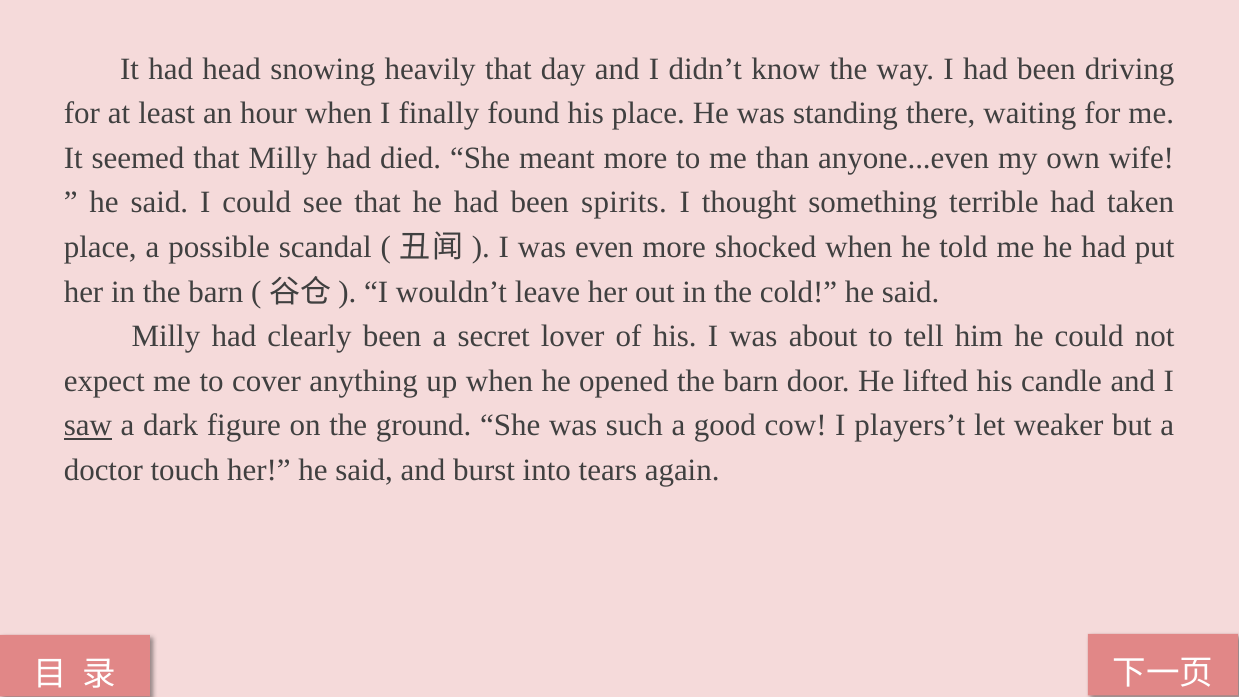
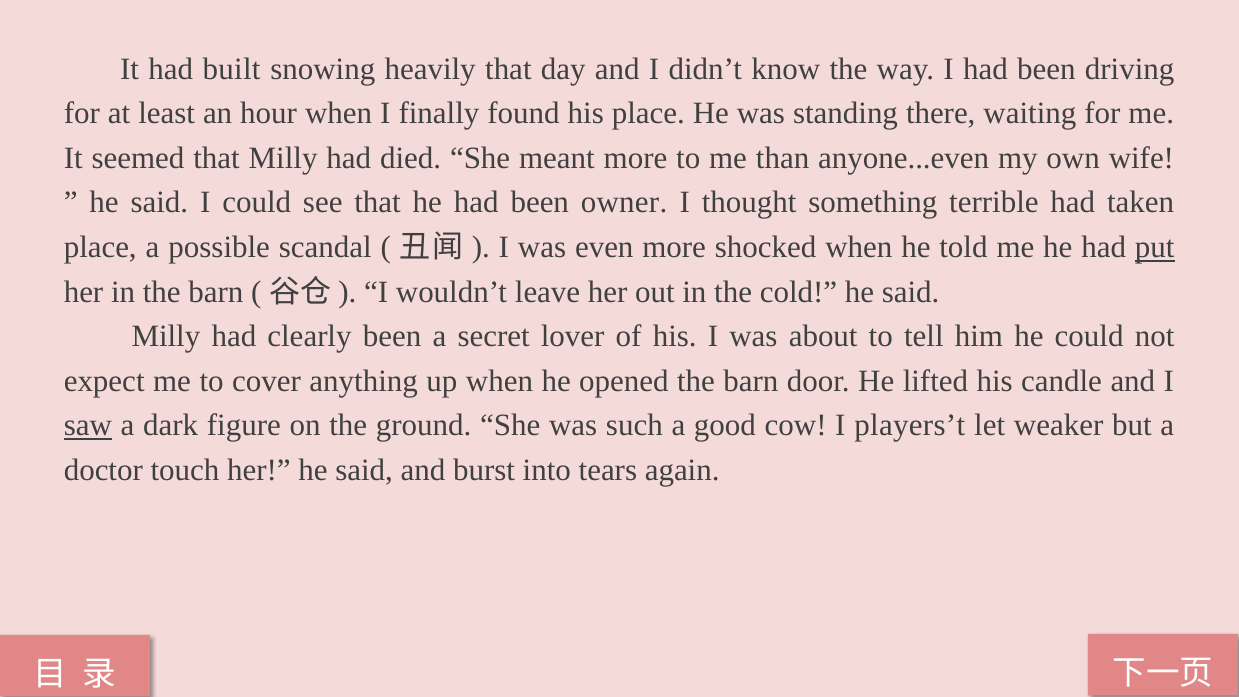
head: head -> built
spirits: spirits -> owner
put underline: none -> present
